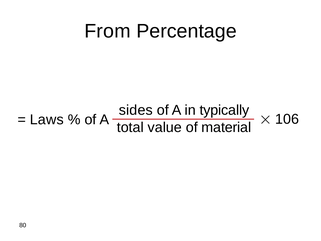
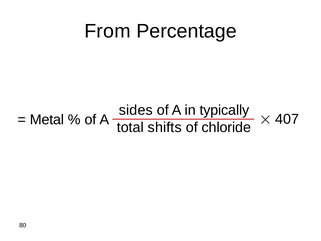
Laws: Laws -> Metal
value: value -> shifts
material: material -> chloride
106: 106 -> 407
